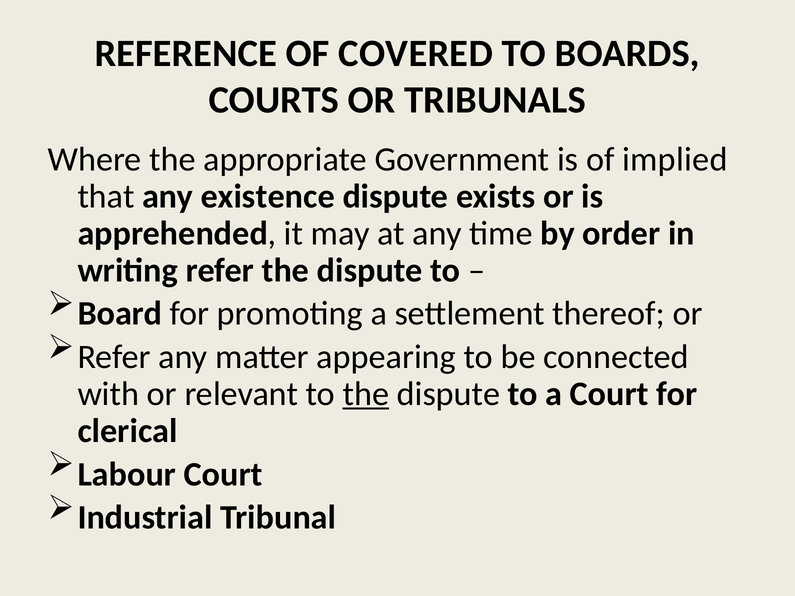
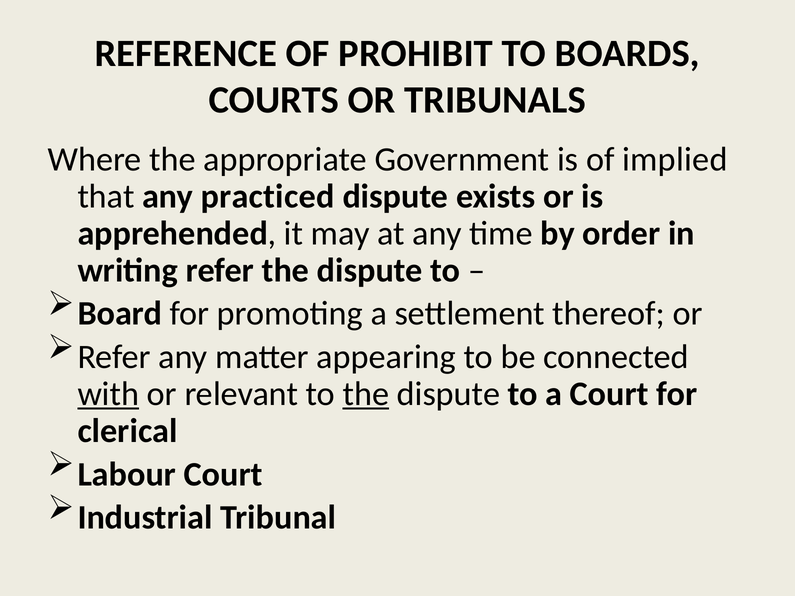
COVERED: COVERED -> PROHIBIT
existence: existence -> practiced
with underline: none -> present
